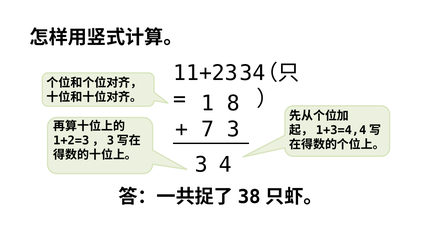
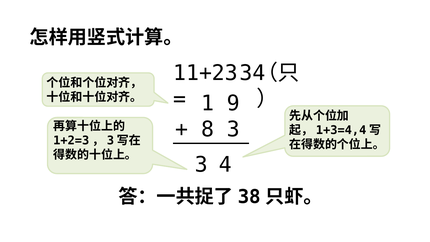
8: 8 -> 9
7: 7 -> 8
